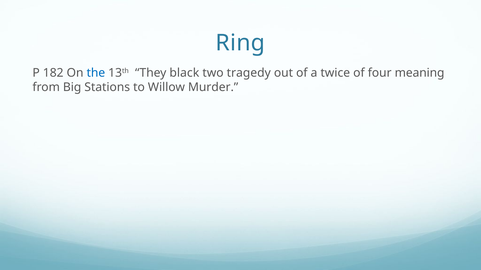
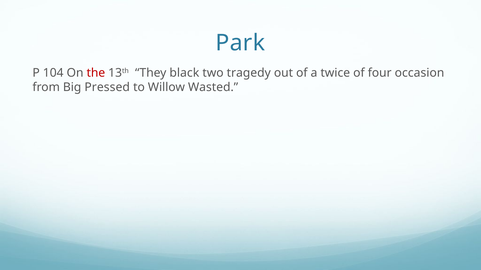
Ring: Ring -> Park
182: 182 -> 104
the colour: blue -> red
meaning: meaning -> occasion
Stations: Stations -> Pressed
Murder: Murder -> Wasted
